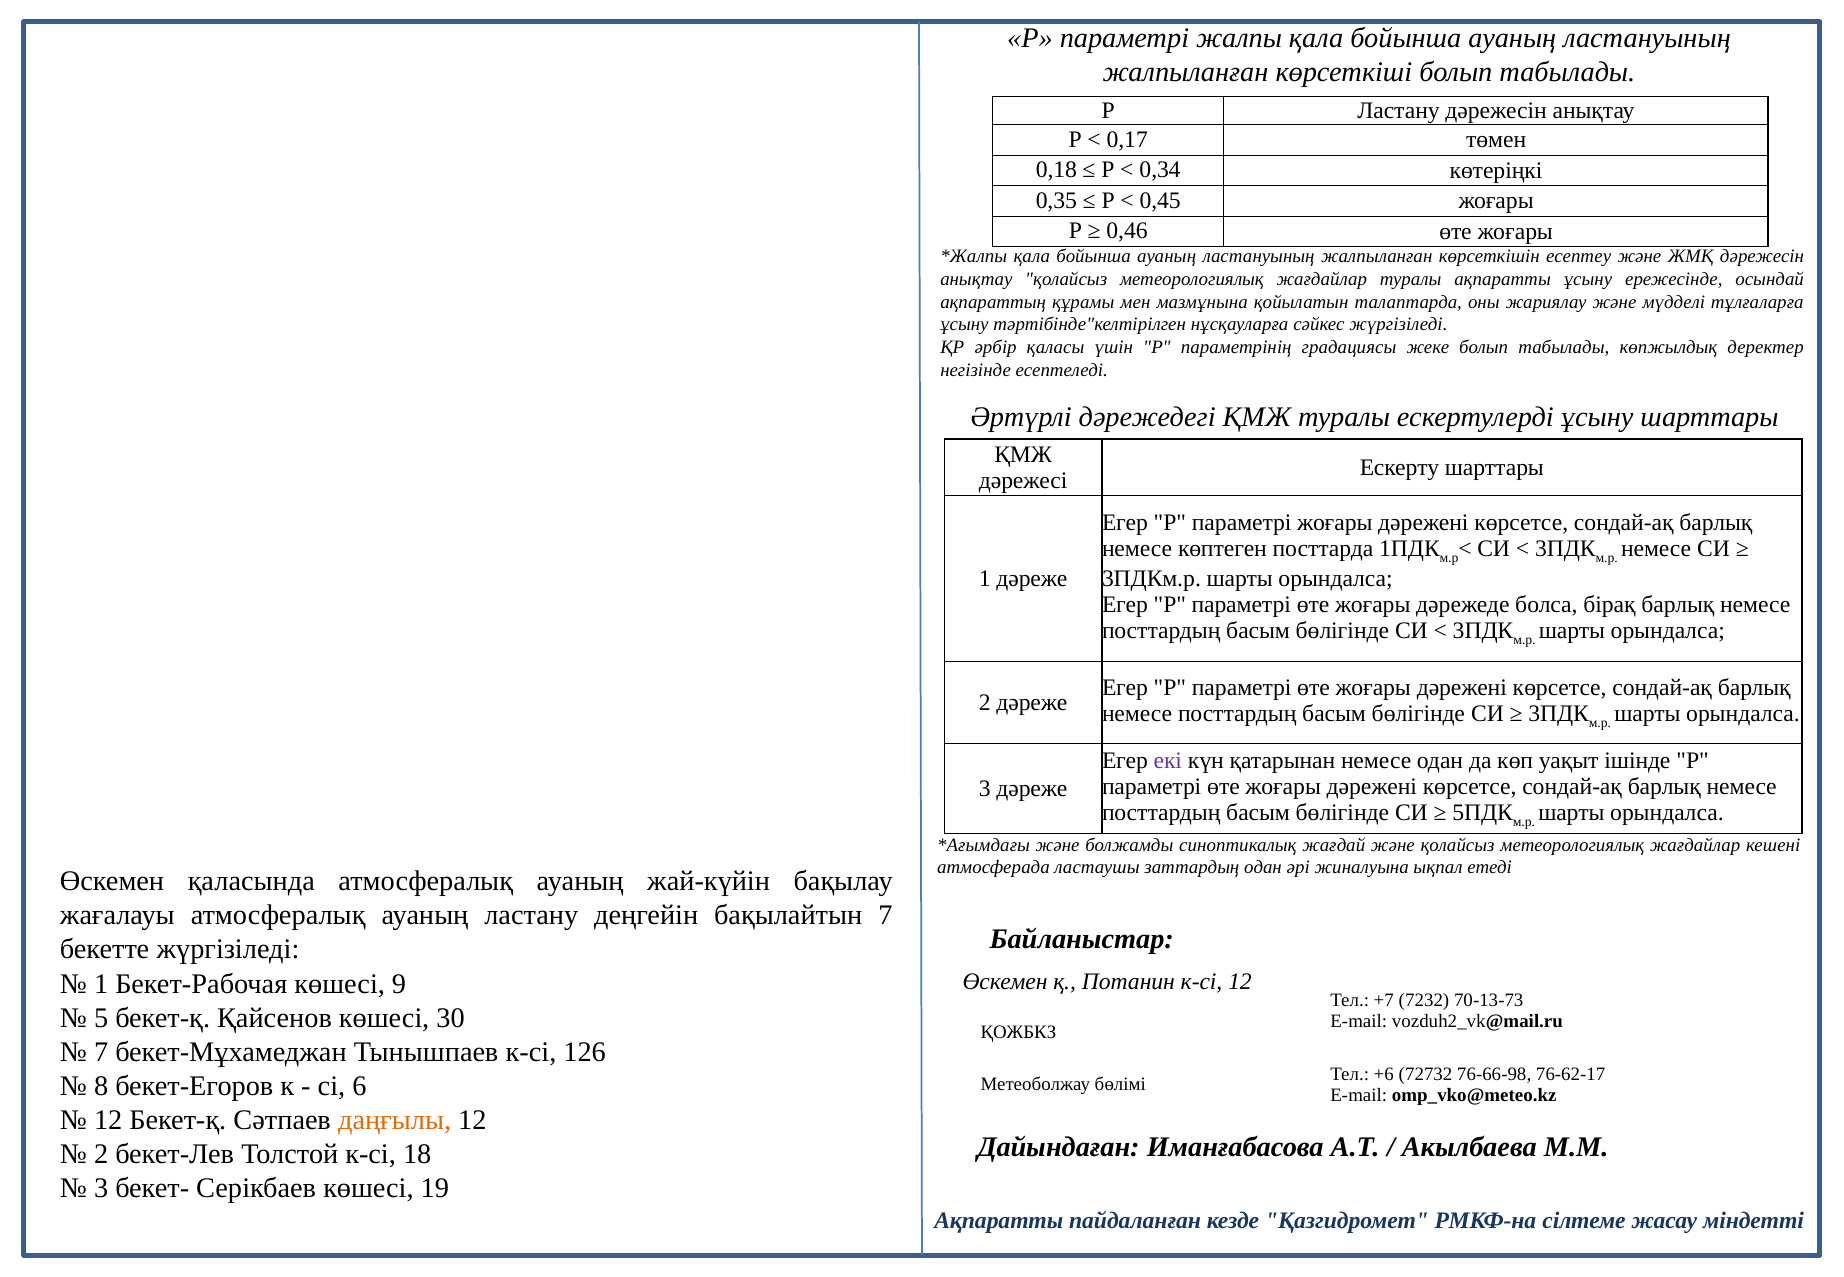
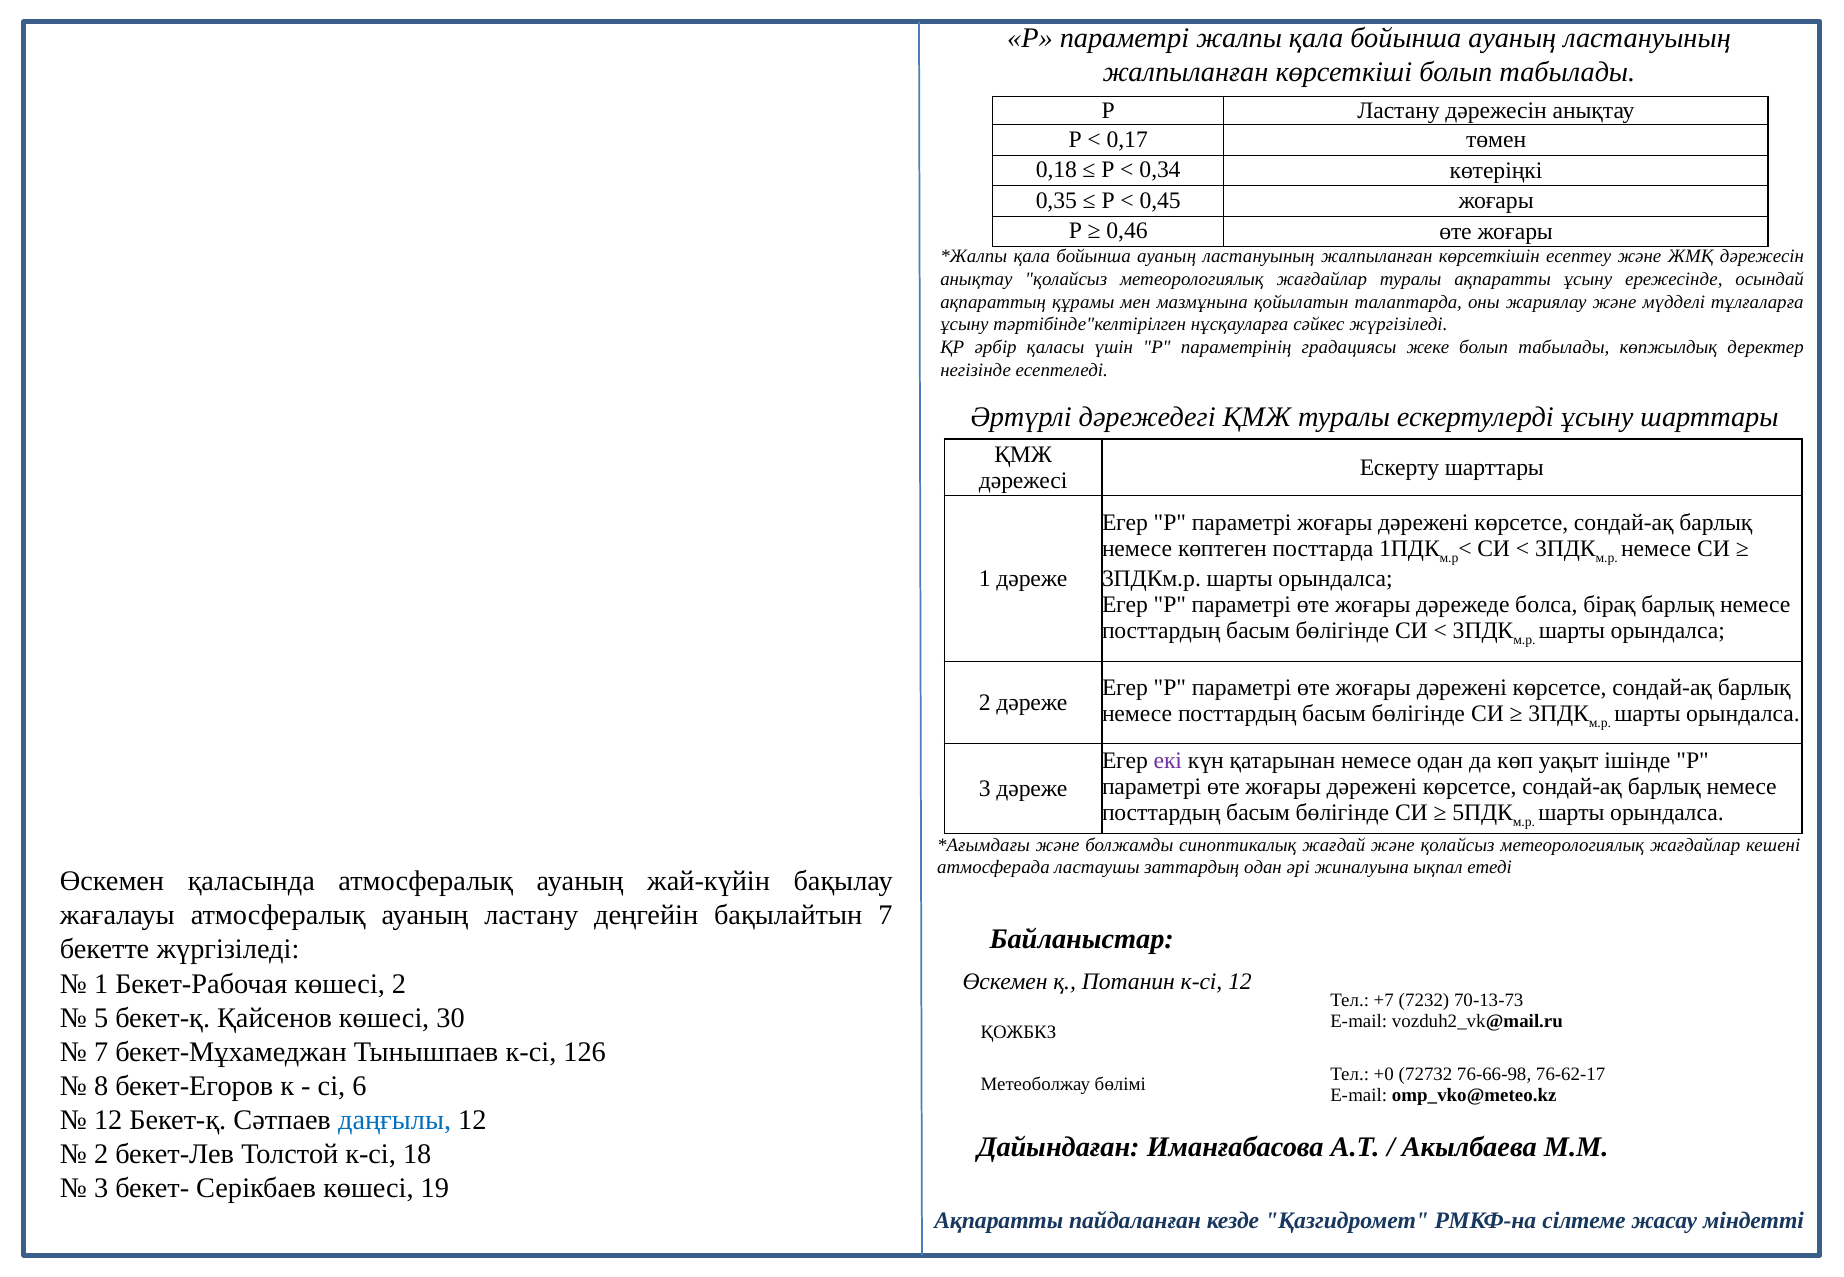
көшесі 9: 9 -> 2
+6: +6 -> +0
даңғылы colour: orange -> blue
